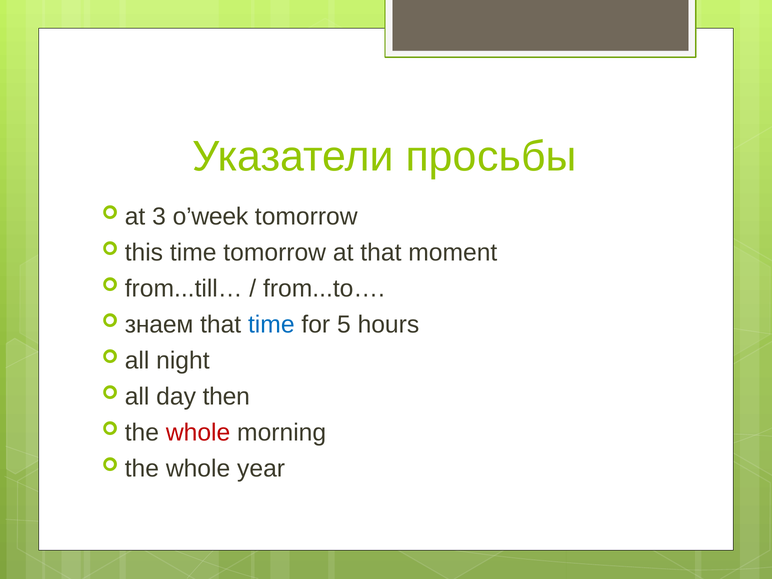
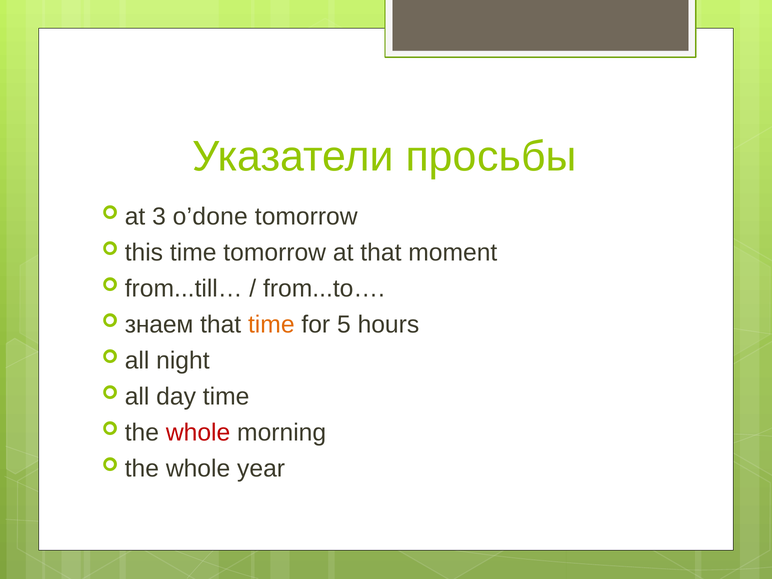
o’week: o’week -> o’done
time at (271, 325) colour: blue -> orange
day then: then -> time
